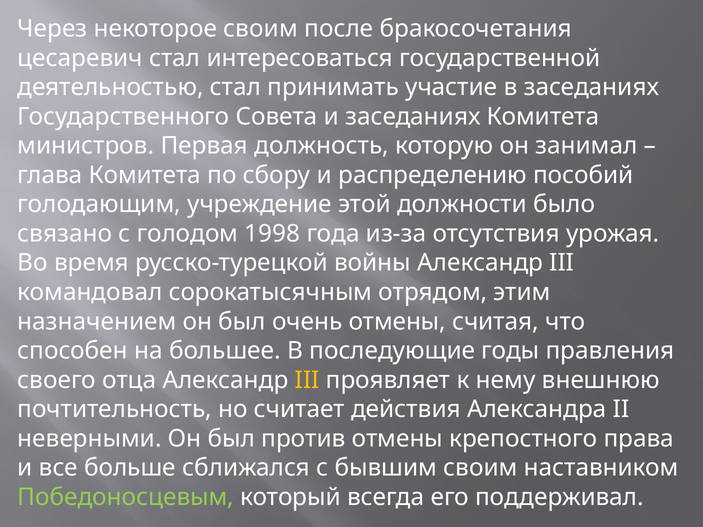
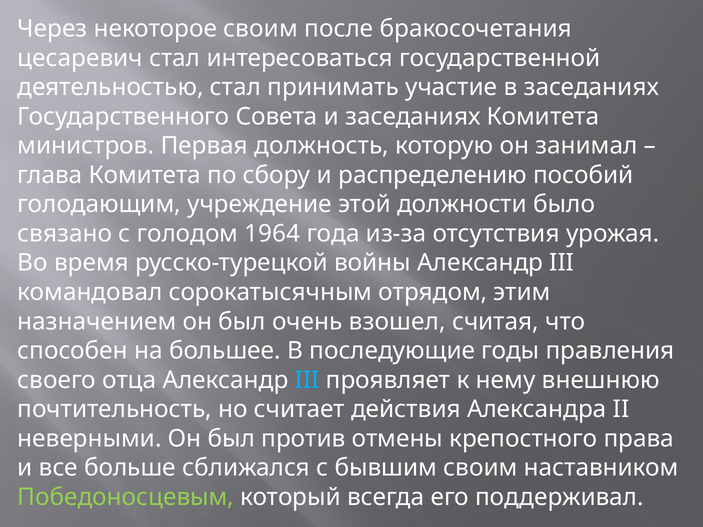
1998: 1998 -> 1964
очень отмены: отмены -> взошел
III at (307, 380) colour: yellow -> light blue
